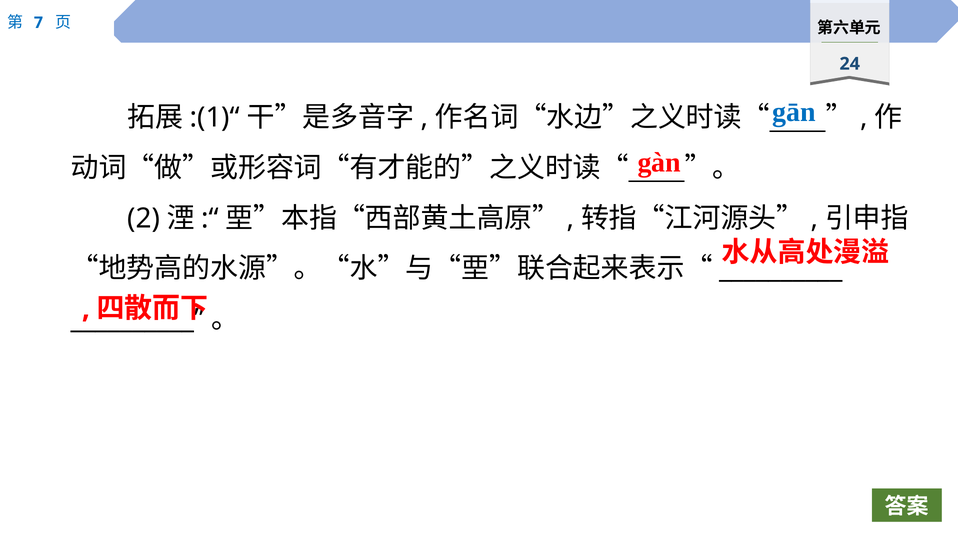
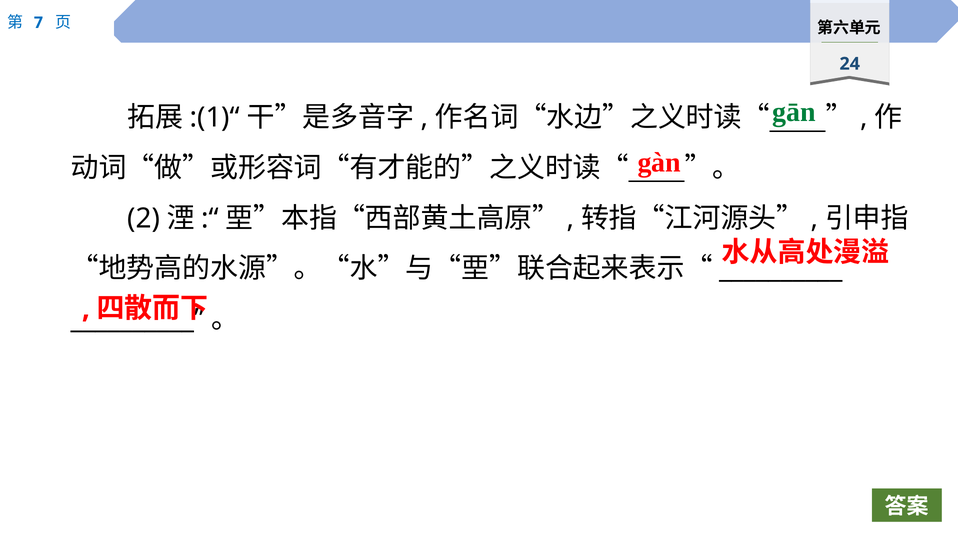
gān colour: blue -> green
